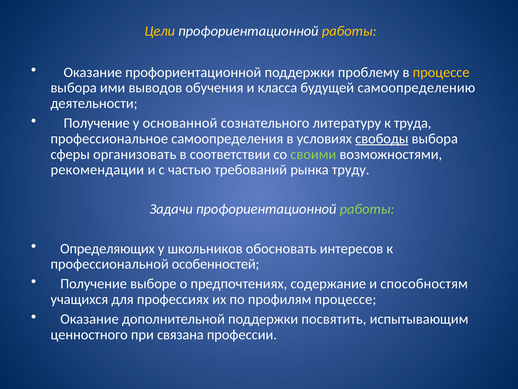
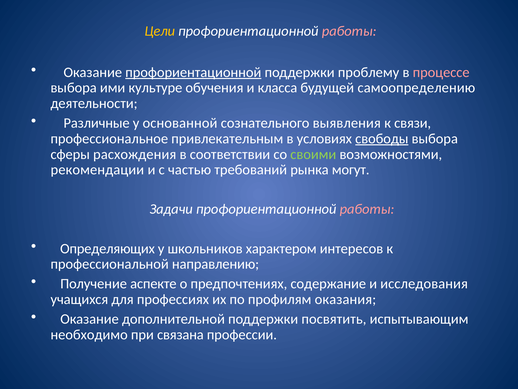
работы at (349, 31) colour: yellow -> pink
профориентационной at (193, 72) underline: none -> present
процессе at (441, 72) colour: yellow -> pink
выводов: выводов -> культуре
Получение at (97, 123): Получение -> Различные
литературу: литературу -> выявления
труда: труда -> связи
самоопределения: самоопределения -> привлекательным
организовать: организовать -> расхождения
труду: труду -> могут
работы at (367, 209) colour: light green -> pink
обосновать: обосновать -> характером
особенностей: особенностей -> направлению
выборе: выборе -> аспекте
способностям: способностям -> исследования
профилям процессе: процессе -> оказания
ценностного: ценностного -> необходимо
